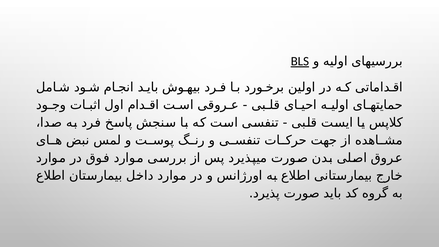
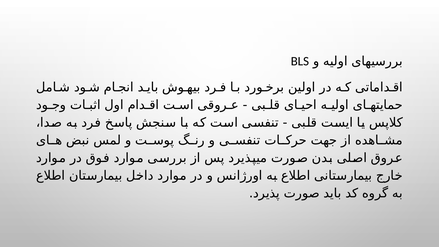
BLS underline: present -> none
